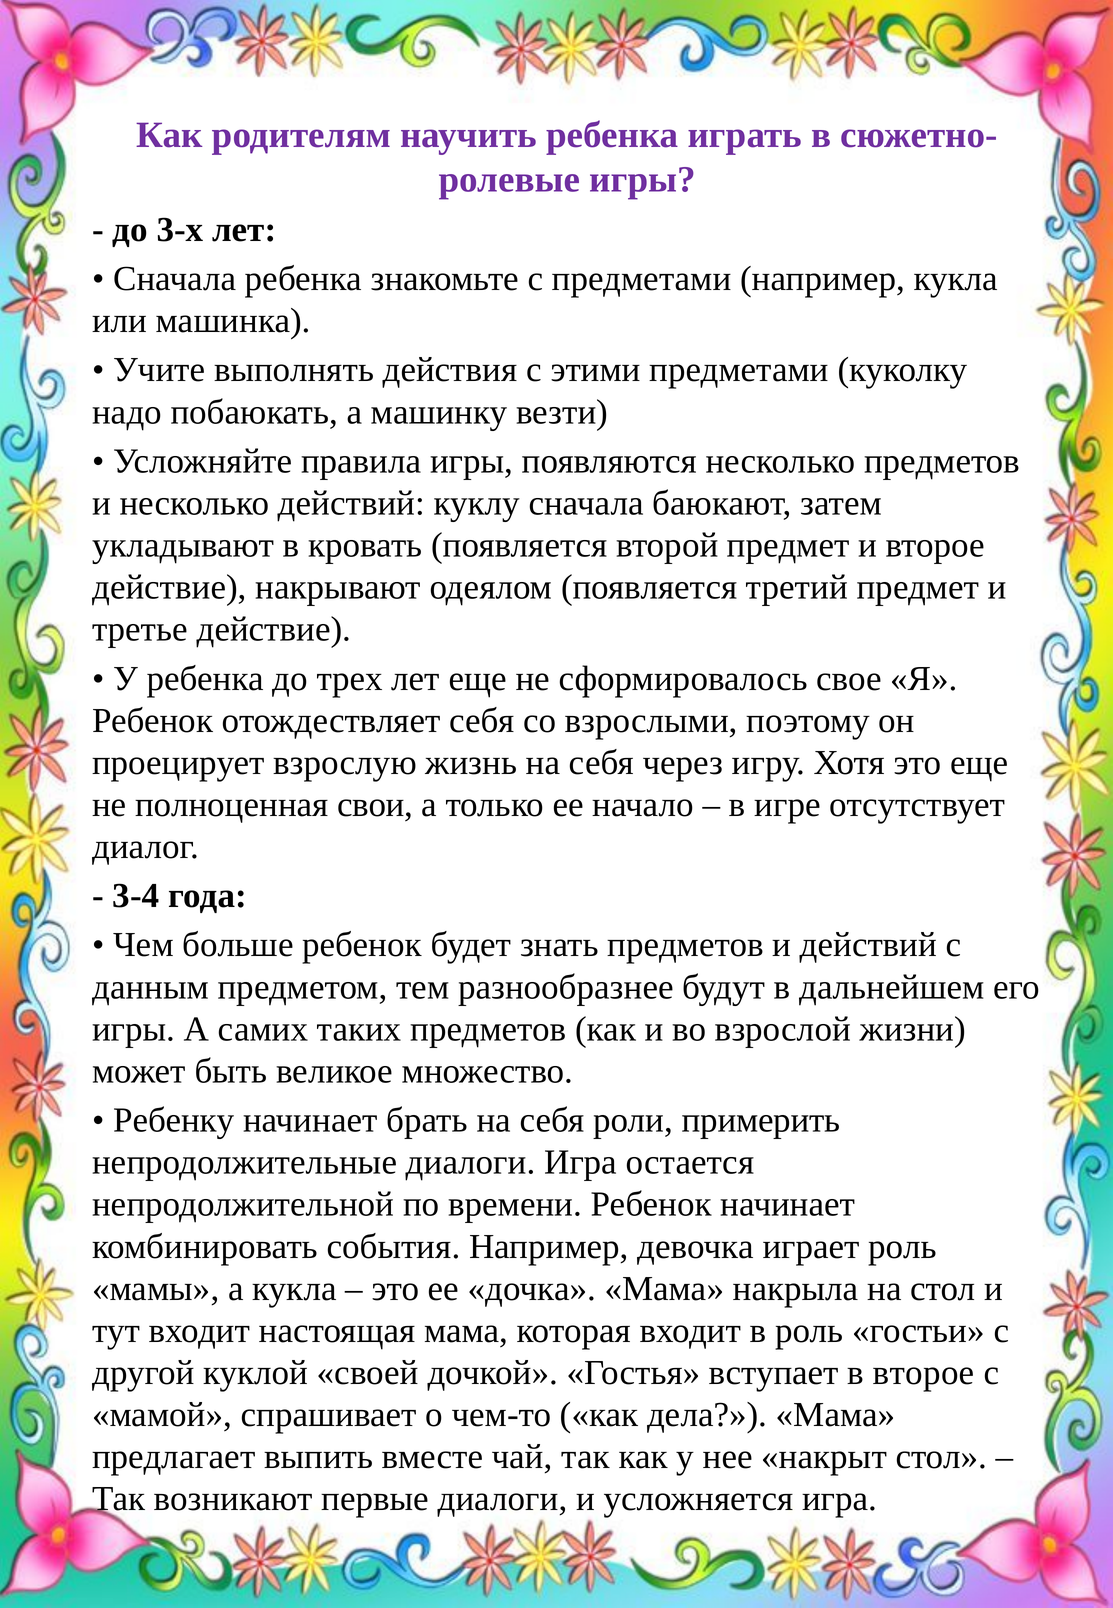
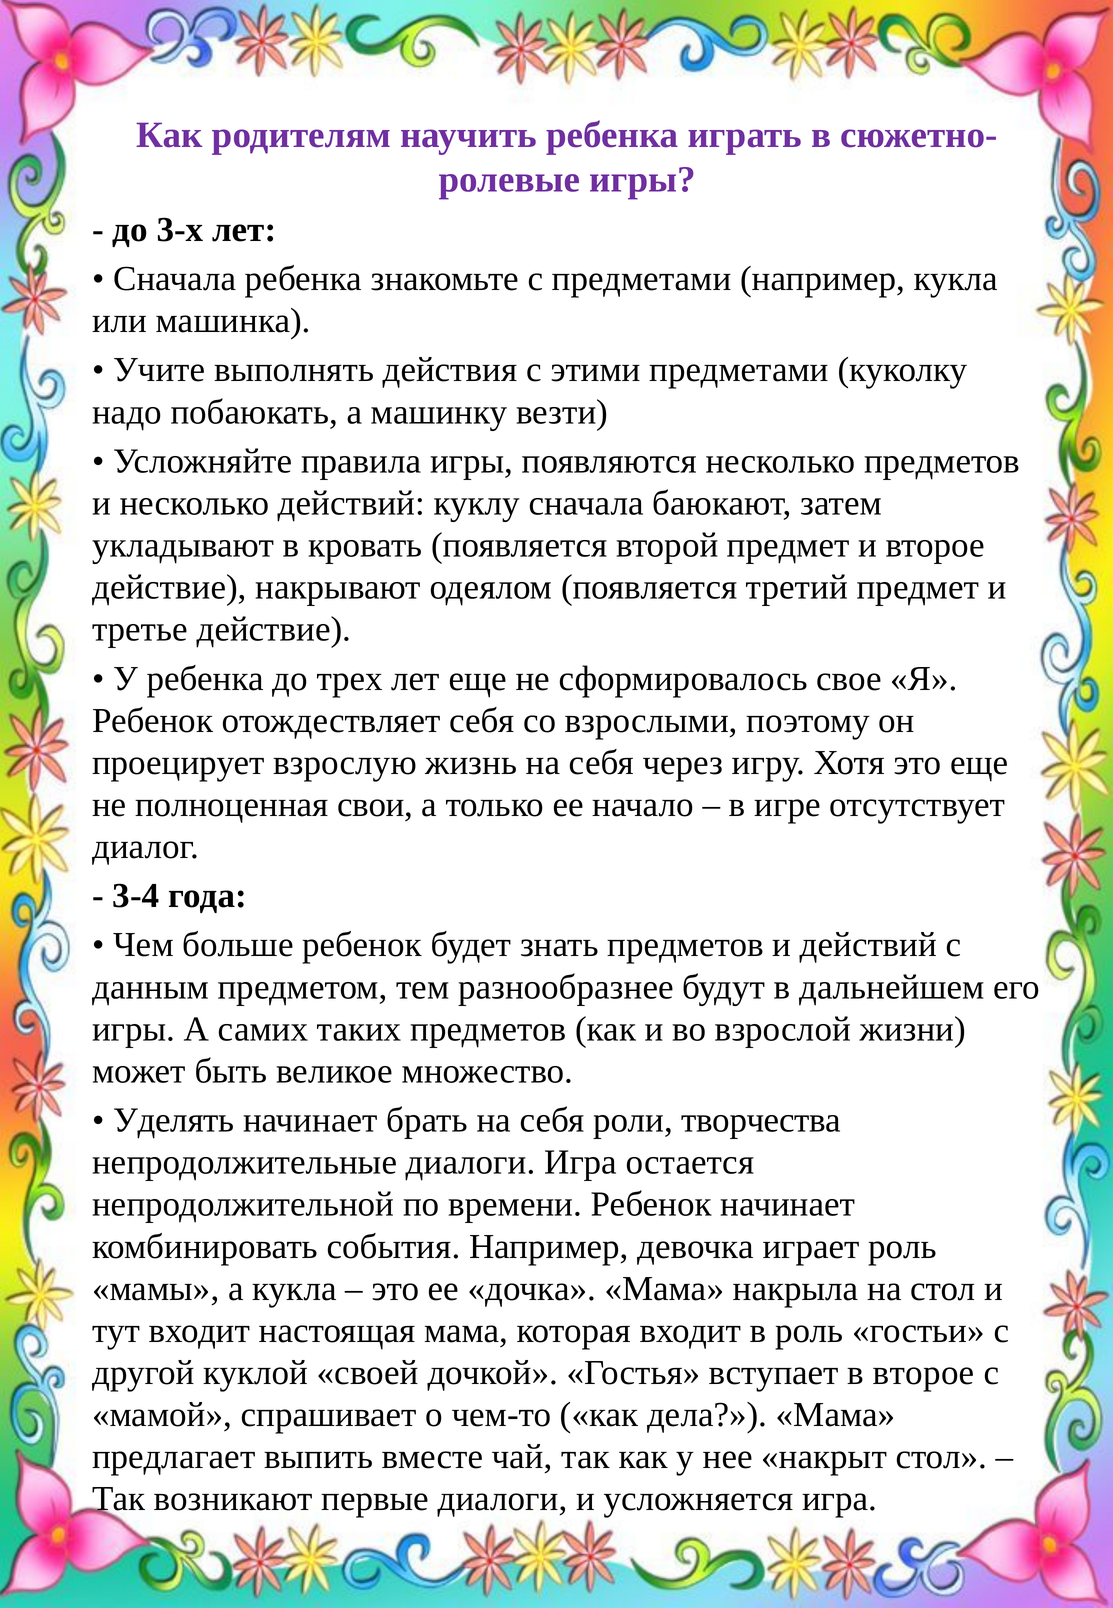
Ребенку: Ребенку -> Уделять
примерить: примерить -> творчества
